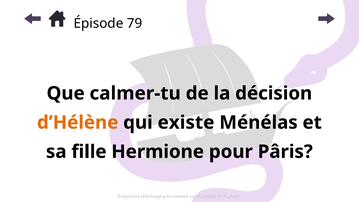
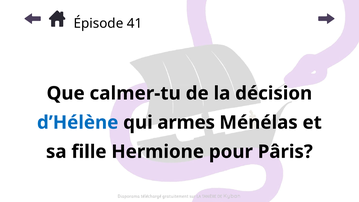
79: 79 -> 41
d’Hélène colour: orange -> blue
existe: existe -> armes
